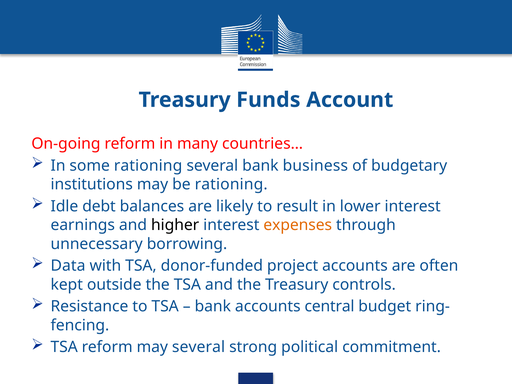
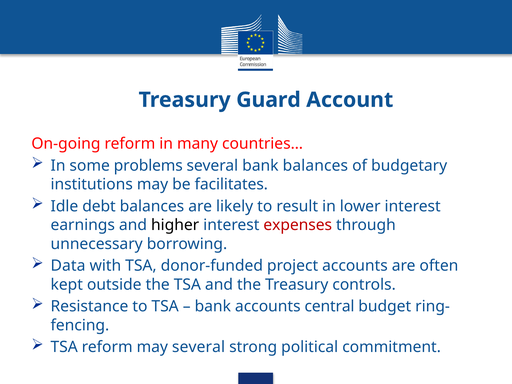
Funds: Funds -> Guard
some rationing: rationing -> problems
bank business: business -> balances
be rationing: rationing -> facilitates
expenses colour: orange -> red
